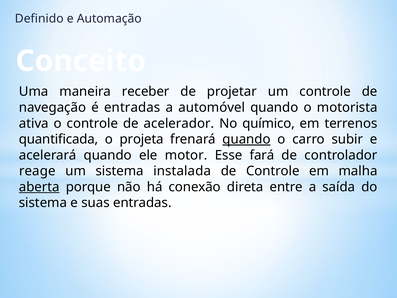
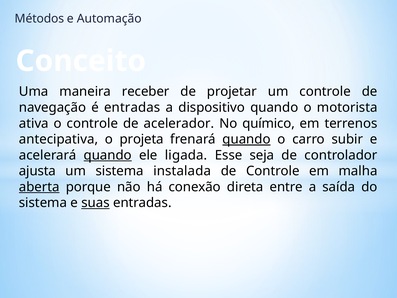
Definido: Definido -> Métodos
automóvel: automóvel -> dispositivo
quantificada: quantificada -> antecipativa
quando at (108, 155) underline: none -> present
motor: motor -> ligada
fará: fará -> seja
reage: reage -> ajusta
suas underline: none -> present
